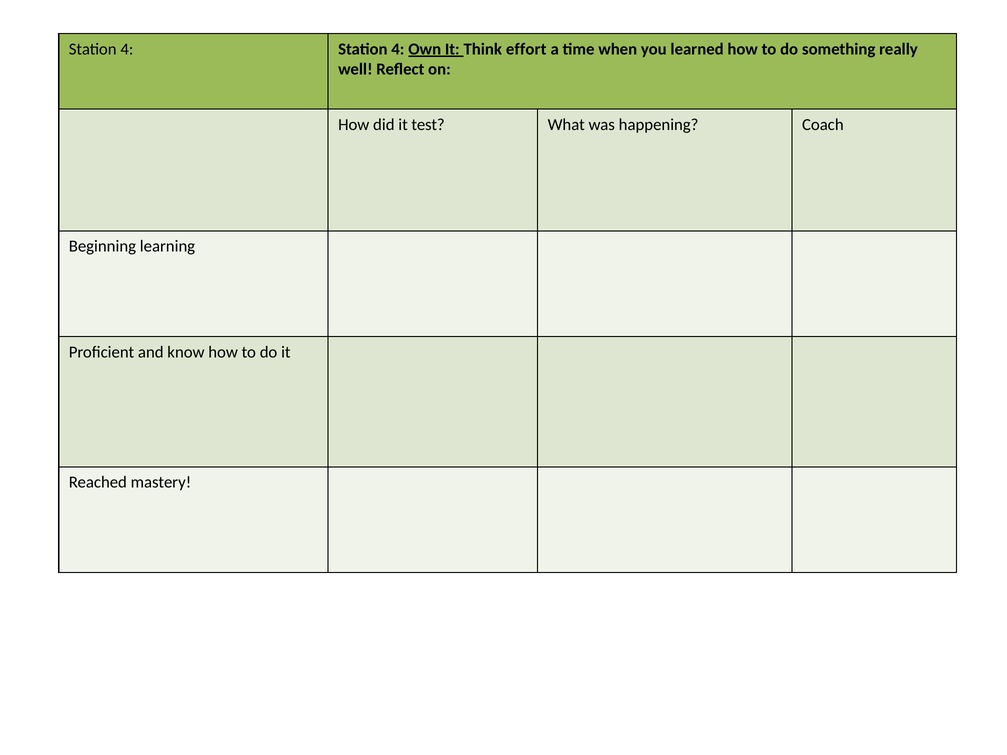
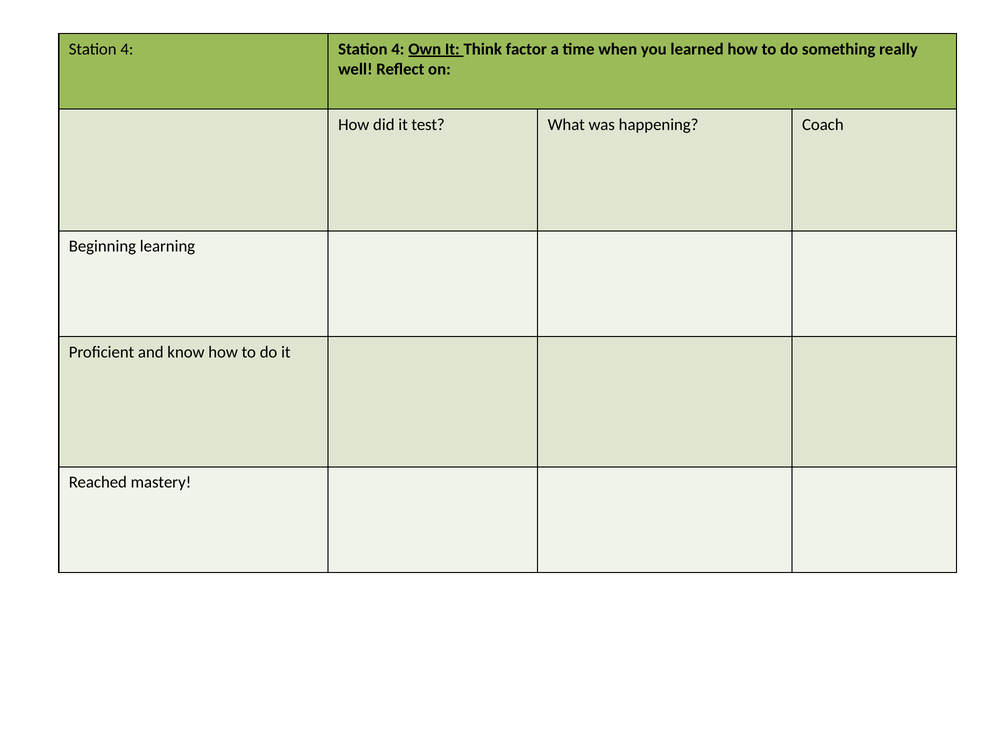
effort: effort -> factor
